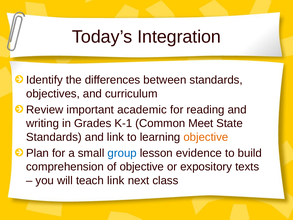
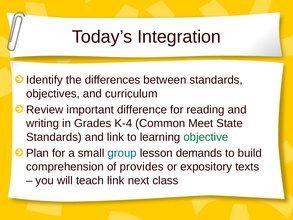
academic: academic -> difference
K-1: K-1 -> K-4
objective at (206, 137) colour: orange -> green
evidence: evidence -> demands
of objective: objective -> provides
